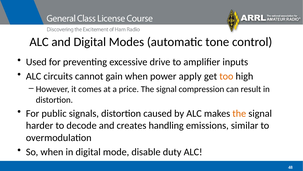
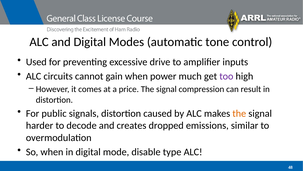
apply: apply -> much
too colour: orange -> purple
handling: handling -> dropped
duty: duty -> type
